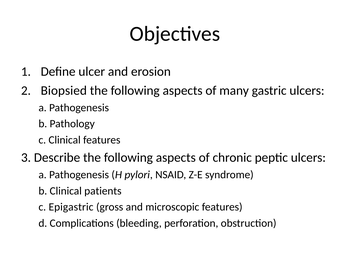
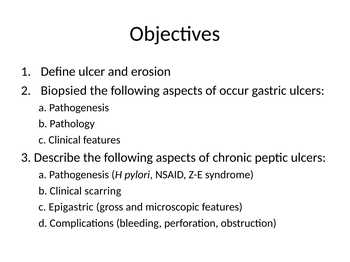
many: many -> occur
patients: patients -> scarring
